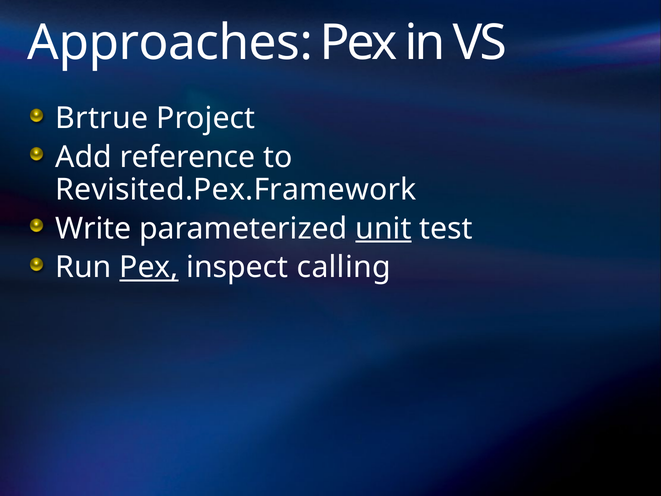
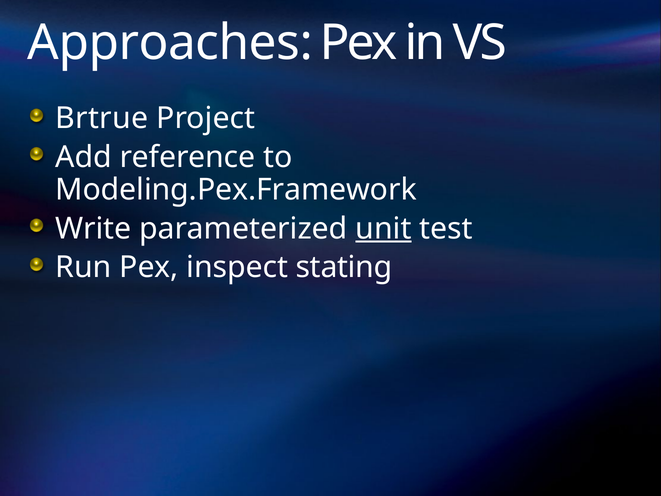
Revisited.Pex.Framework: Revisited.Pex.Framework -> Modeling.Pex.Framework
Pex at (149, 267) underline: present -> none
calling: calling -> stating
